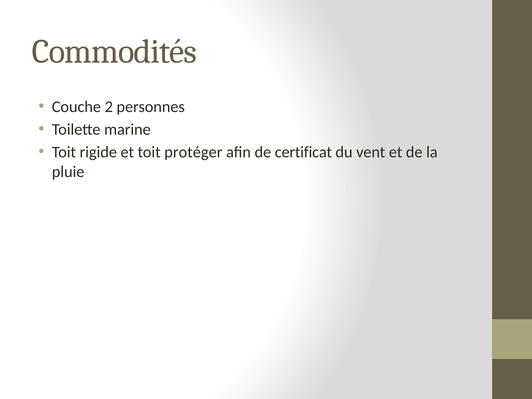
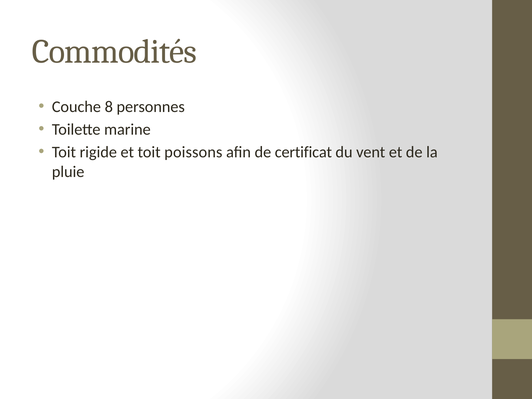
2: 2 -> 8
protéger: protéger -> poissons
